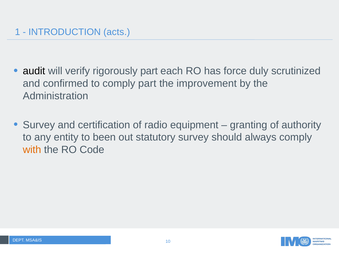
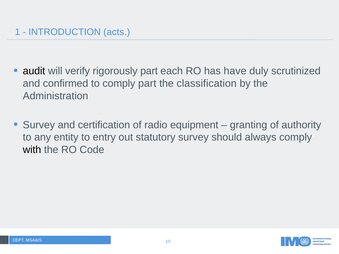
force: force -> have
improvement: improvement -> classification
been: been -> entry
with colour: orange -> black
